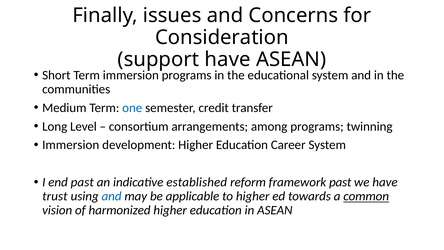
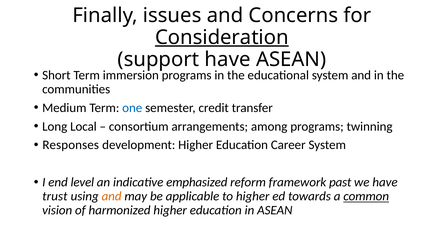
Consideration underline: none -> present
Level: Level -> Local
Immersion at (71, 145): Immersion -> Responses
end past: past -> level
established: established -> emphasized
and at (112, 196) colour: blue -> orange
